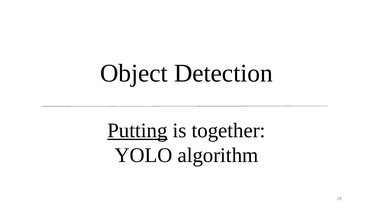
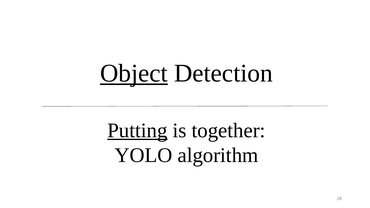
Object underline: none -> present
